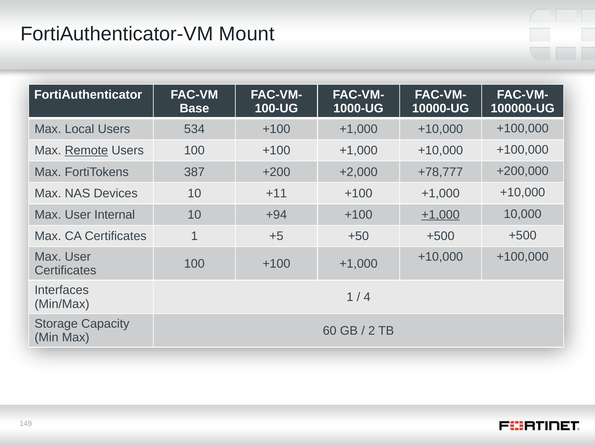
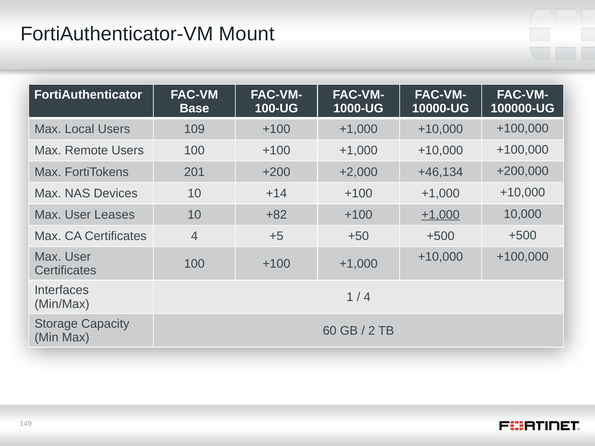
534: 534 -> 109
Remote underline: present -> none
387: 387 -> 201
+78,777: +78,777 -> +46,134
+11: +11 -> +14
Internal: Internal -> Leases
+94: +94 -> +82
Certificates 1: 1 -> 4
